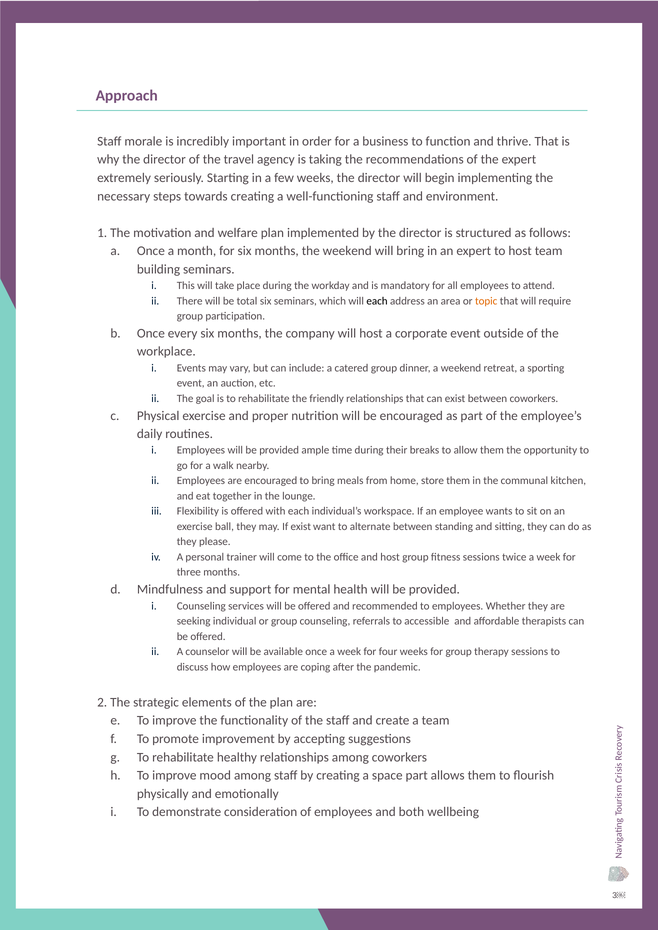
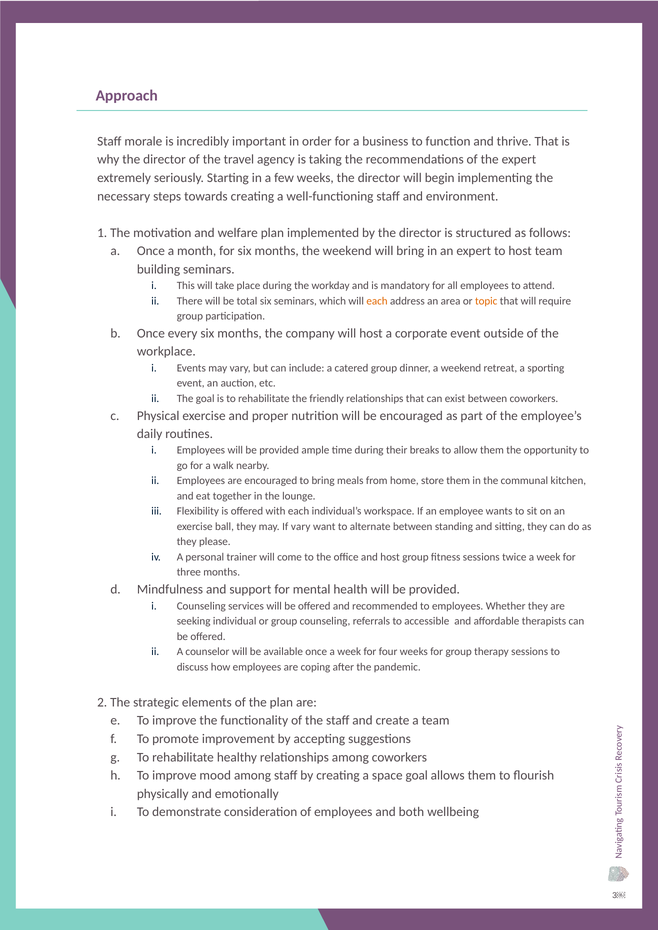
each at (377, 301) colour: black -> orange
If exist: exist -> vary
space part: part -> goal
